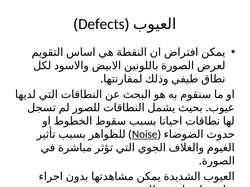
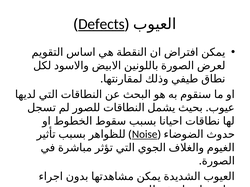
Defects underline: none -> present
